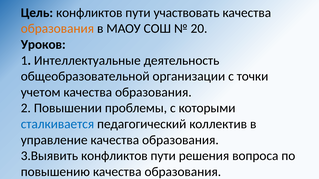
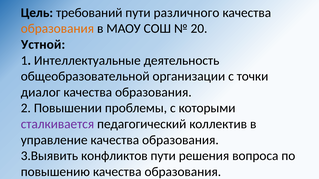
Цель конфликтов: конфликтов -> требований
участвовать: участвовать -> различного
Уроков: Уроков -> Устной
учетом: учетом -> диалог
сталкивается colour: blue -> purple
